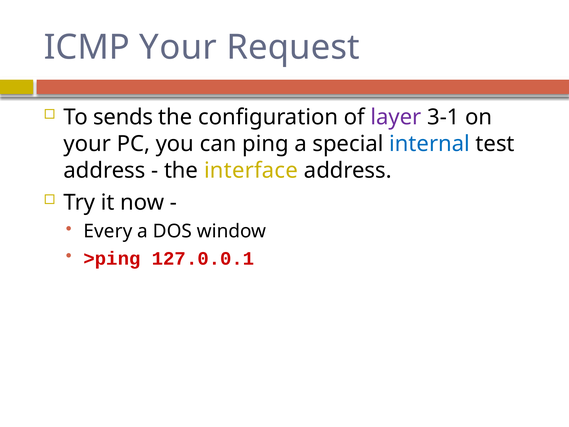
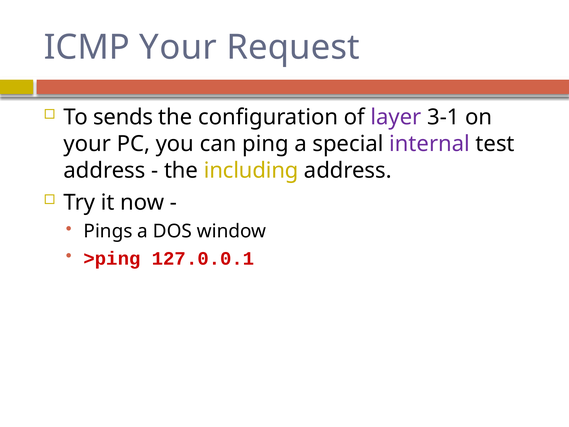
internal colour: blue -> purple
interface: interface -> including
Every: Every -> Pings
